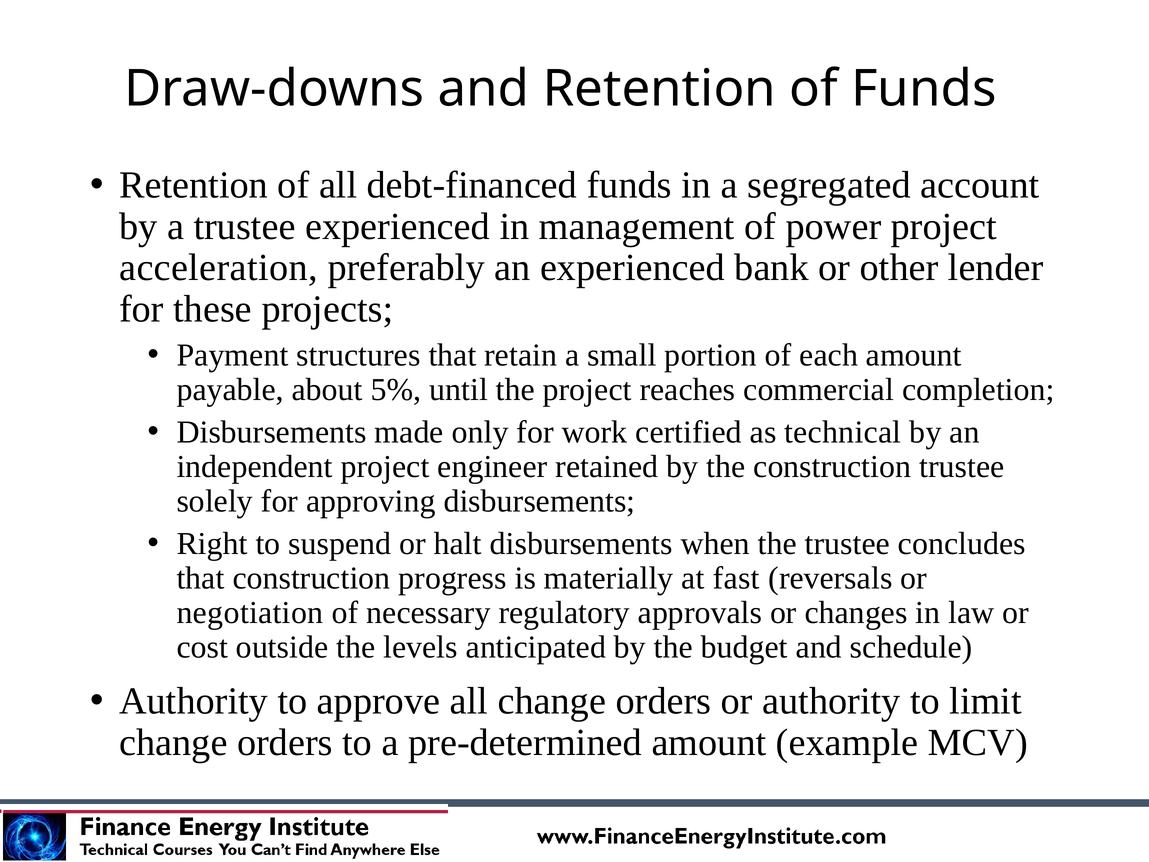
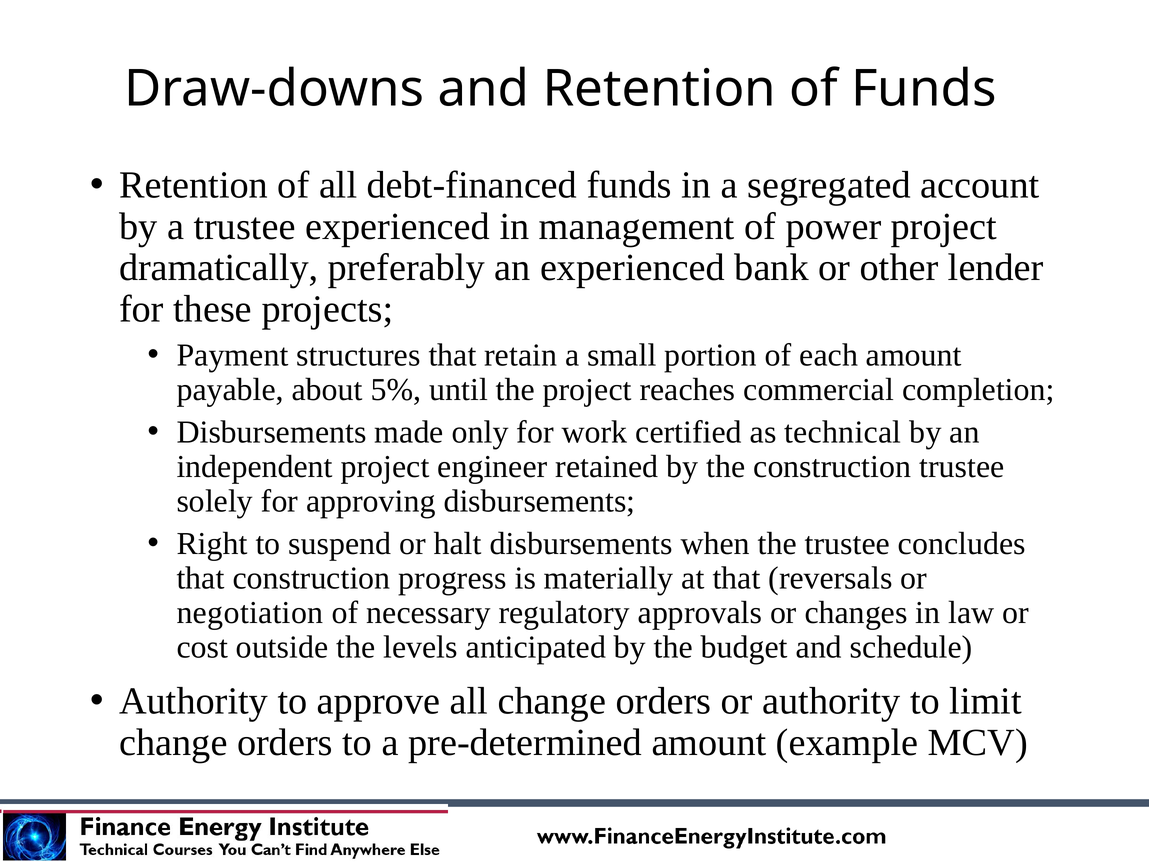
acceleration: acceleration -> dramatically
at fast: fast -> that
